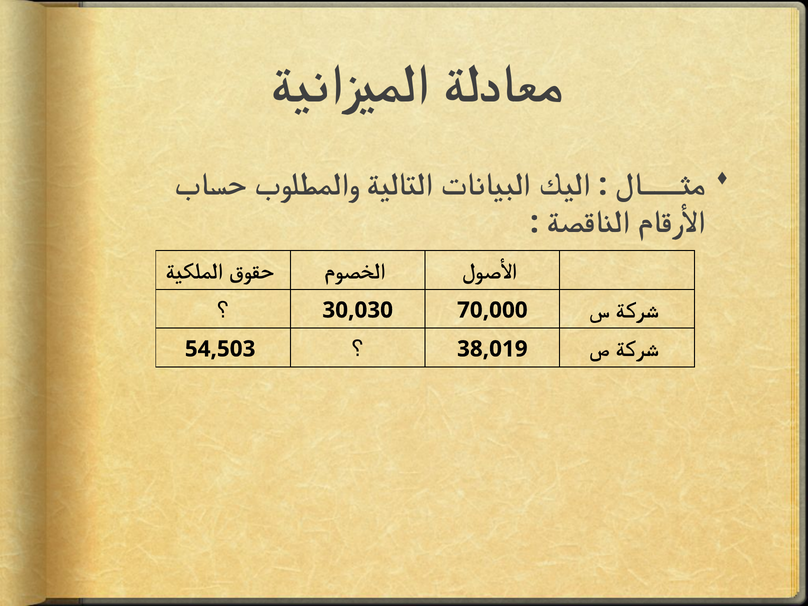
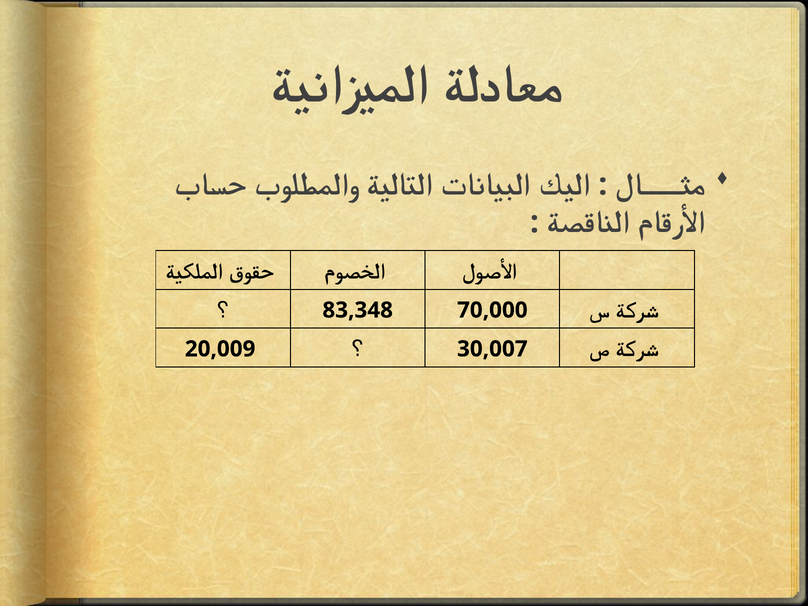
30,030: 30,030 -> 83,348
54,503: 54,503 -> 20,009
38,019: 38,019 -> 30,007
